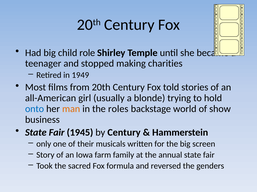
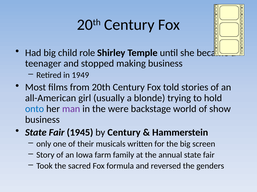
making charities: charities -> business
man colour: orange -> purple
roles: roles -> were
